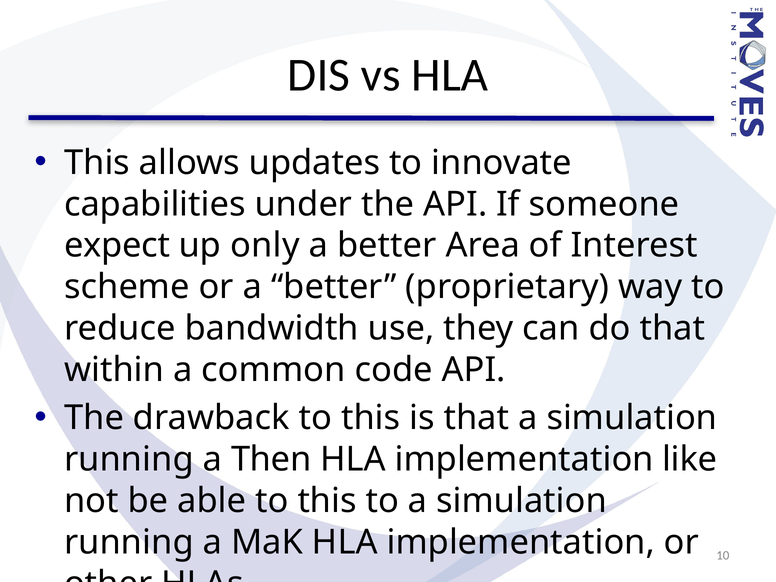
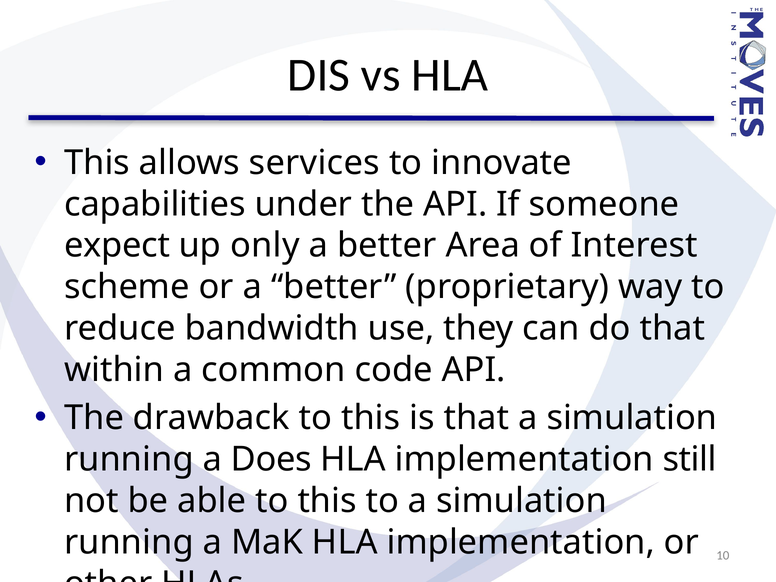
updates: updates -> services
Then: Then -> Does
like: like -> still
